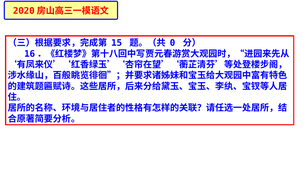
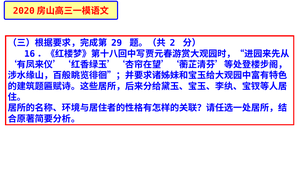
15: 15 -> 29
0: 0 -> 2
